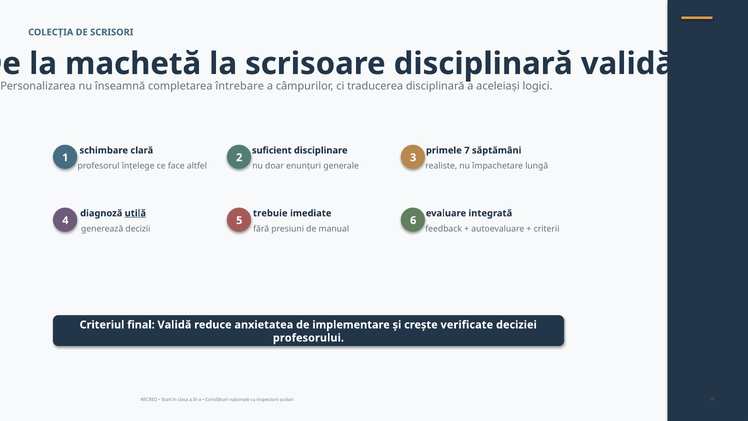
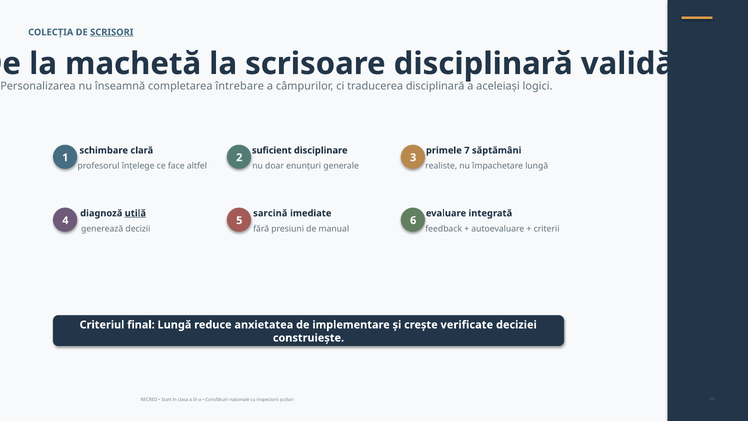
SCRISORI underline: none -> present
trebuie: trebuie -> sarcină
final Validă: Validă -> Lungă
profesorului: profesorului -> construiește
